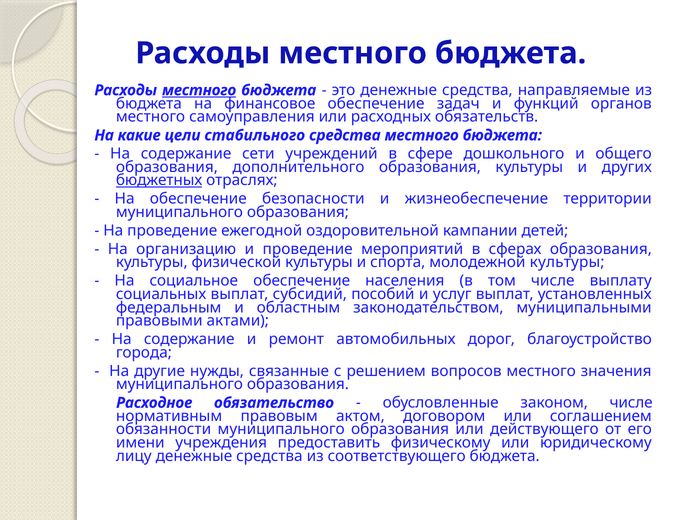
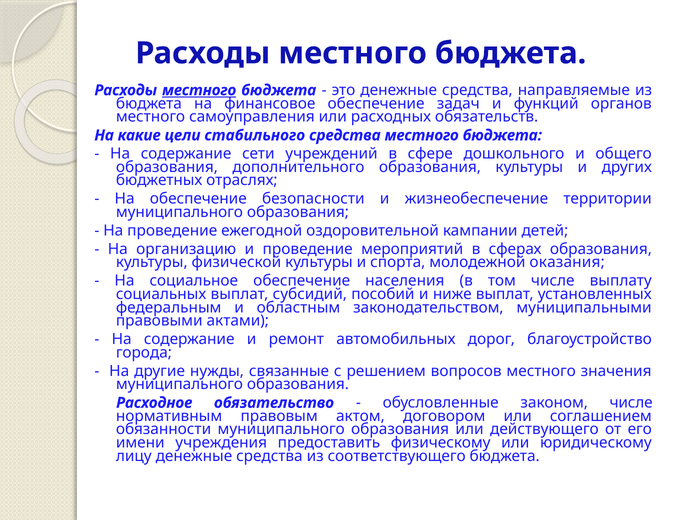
бюджетных underline: present -> none
молодежной культуры: культуры -> оказания
услуг: услуг -> ниже
